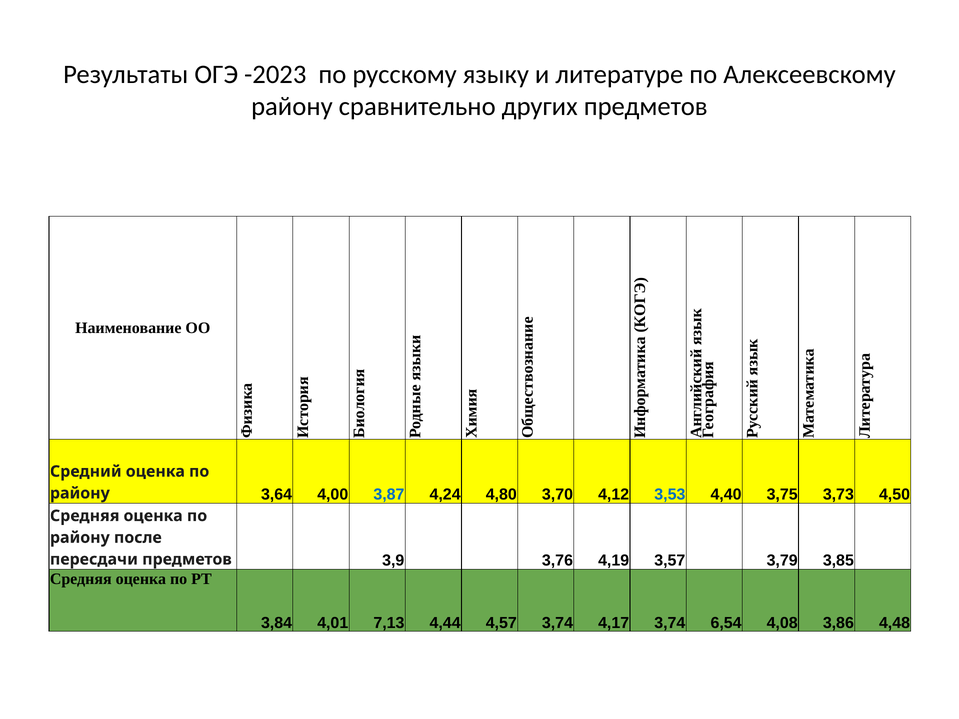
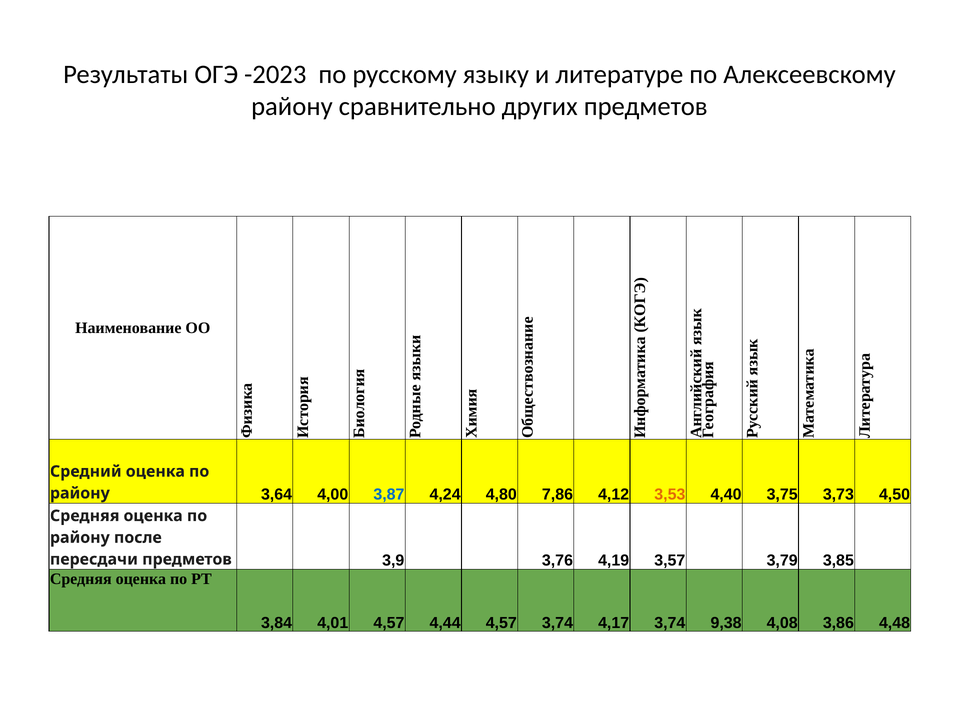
3,70: 3,70 -> 7,86
3,53 colour: blue -> orange
4,01 7,13: 7,13 -> 4,57
6,54: 6,54 -> 9,38
